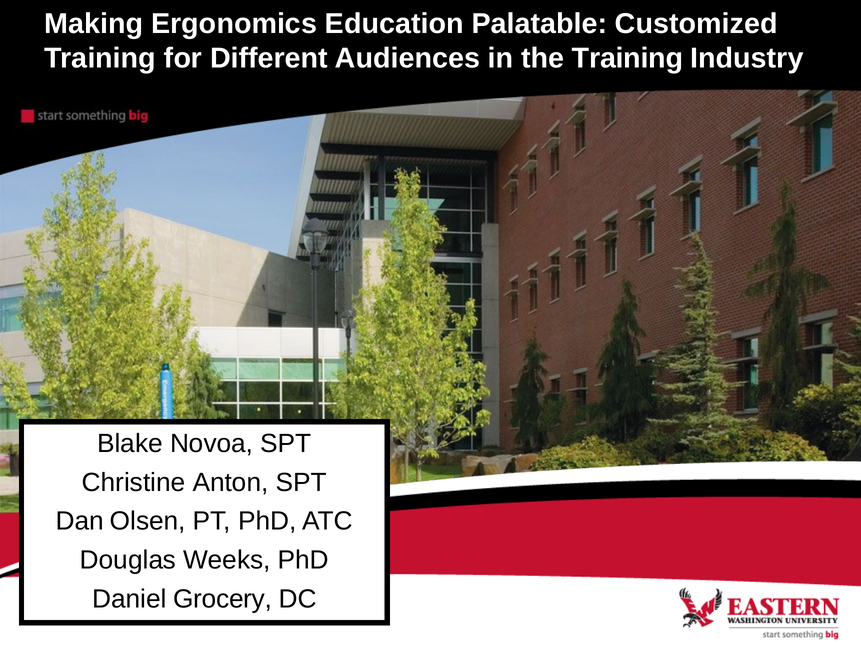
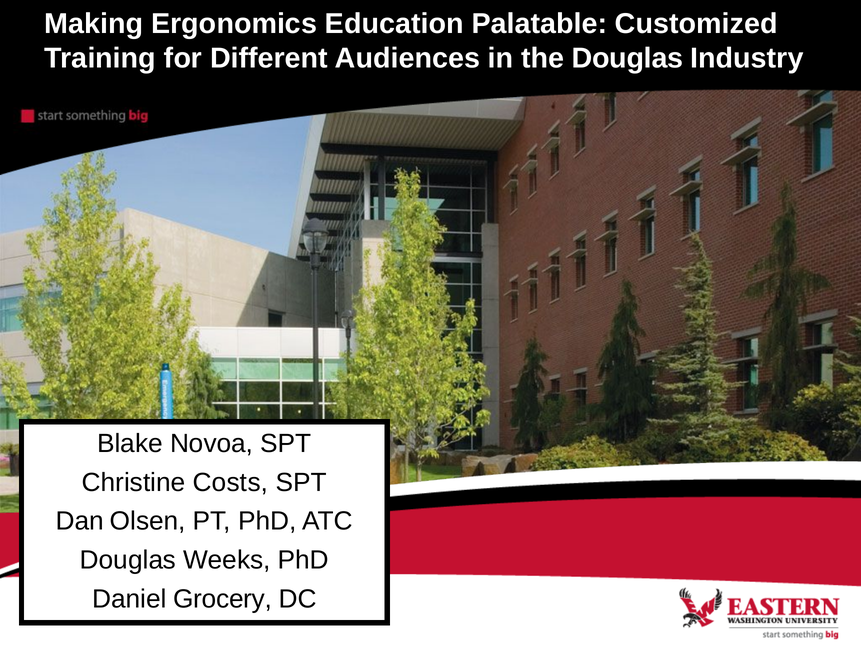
the Training: Training -> Douglas
Anton: Anton -> Costs
